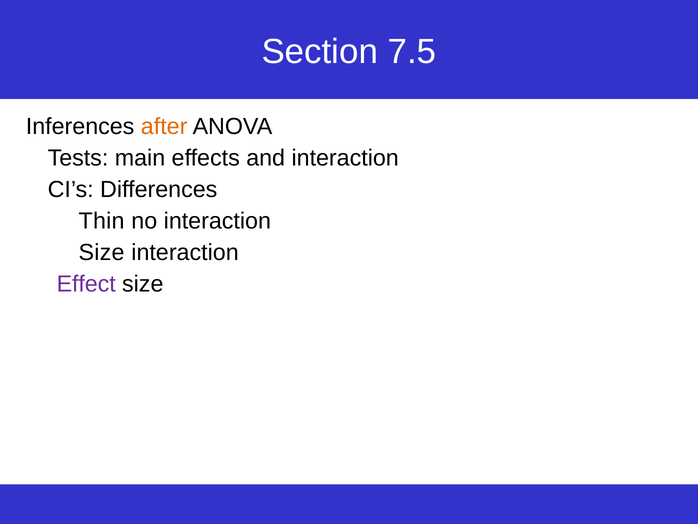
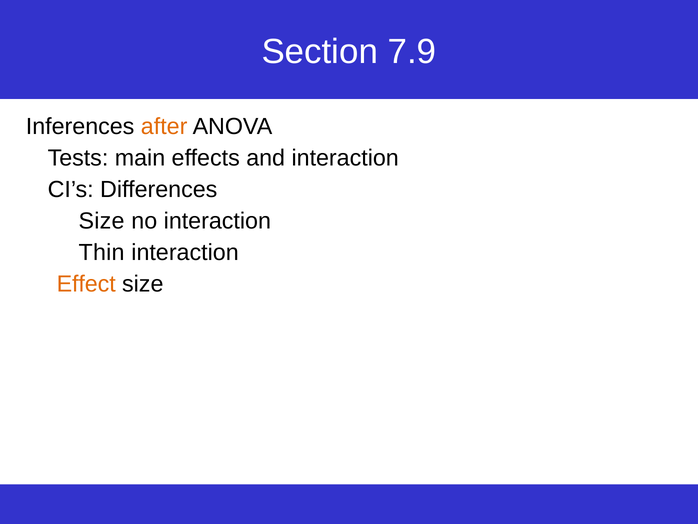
7.5: 7.5 -> 7.9
Thin at (102, 221): Thin -> Size
Size at (102, 252): Size -> Thin
Effect colour: purple -> orange
